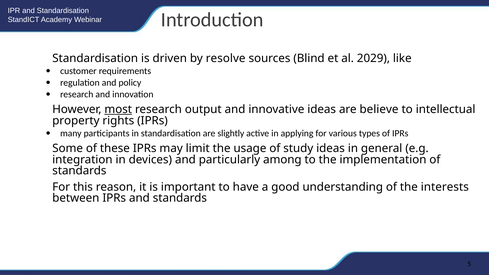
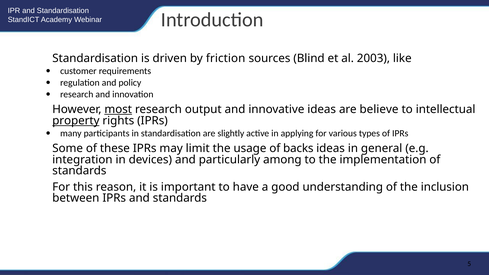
resolve: resolve -> friction
2029: 2029 -> 2003
property underline: none -> present
study: study -> backs
interests: interests -> inclusion
